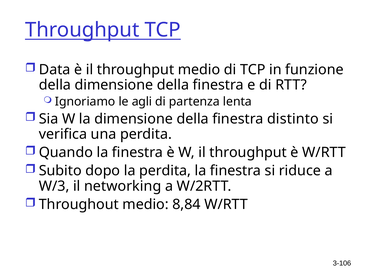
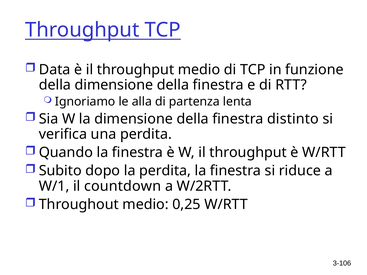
agli: agli -> alla
W/3: W/3 -> W/1
networking: networking -> countdown
8,84: 8,84 -> 0,25
